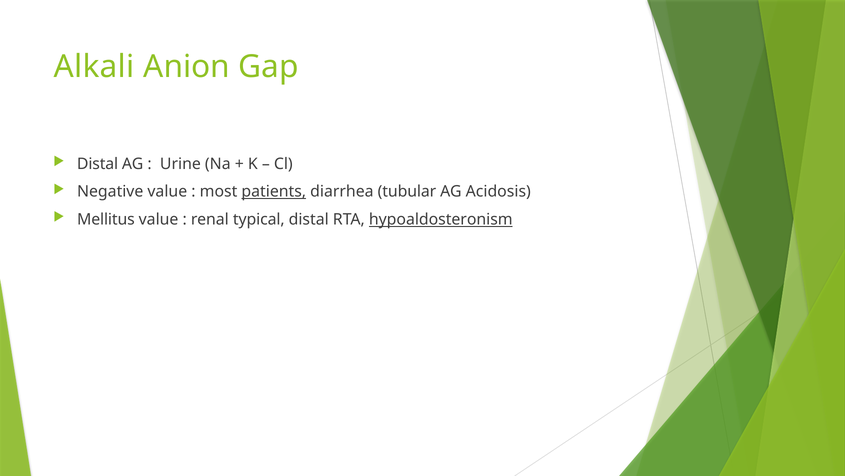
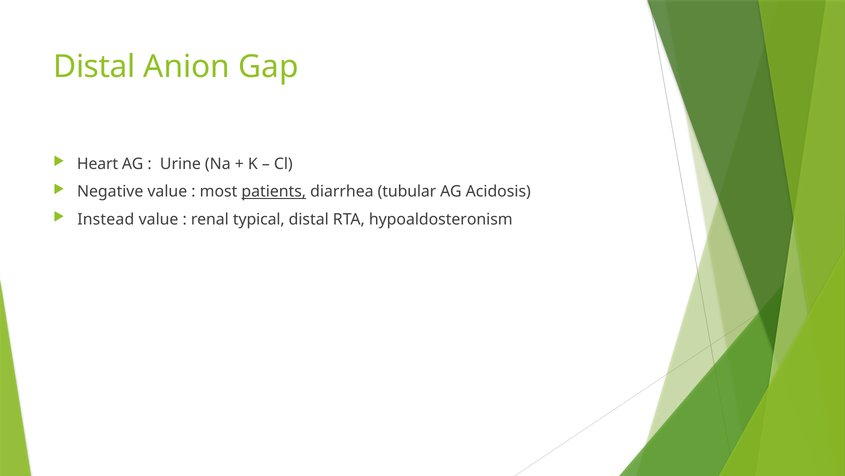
Alkali at (94, 67): Alkali -> Distal
Distal at (98, 164): Distal -> Heart
Mellitus: Mellitus -> Instead
hypoaldosteronism underline: present -> none
